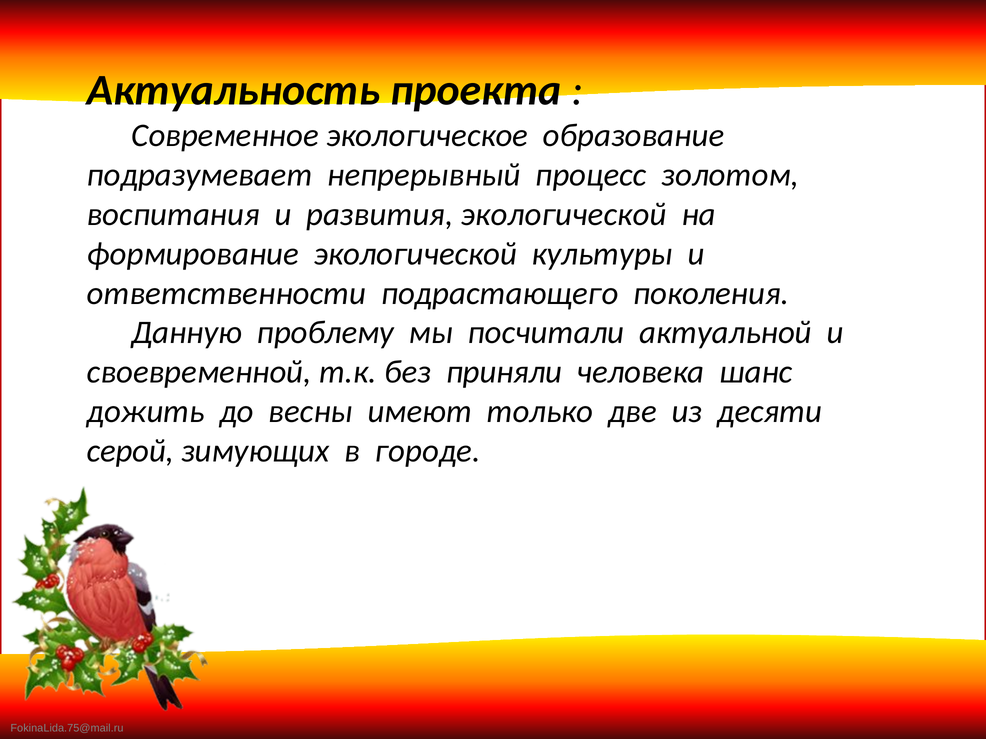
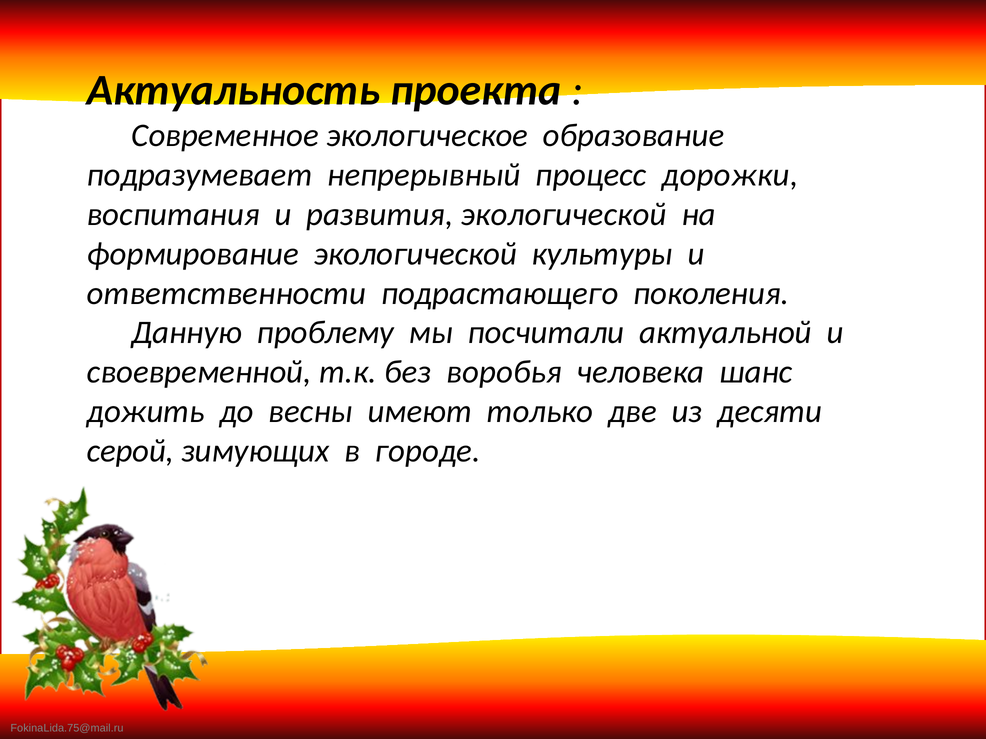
золотом: золотом -> дорожки
приняли: приняли -> воробья
